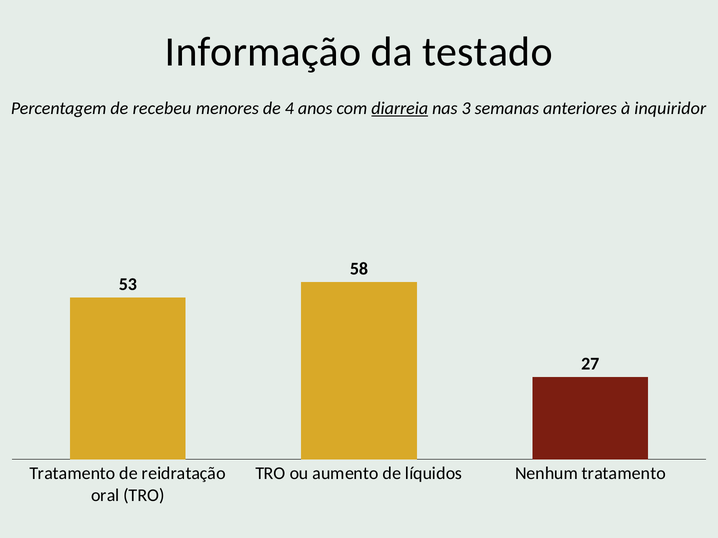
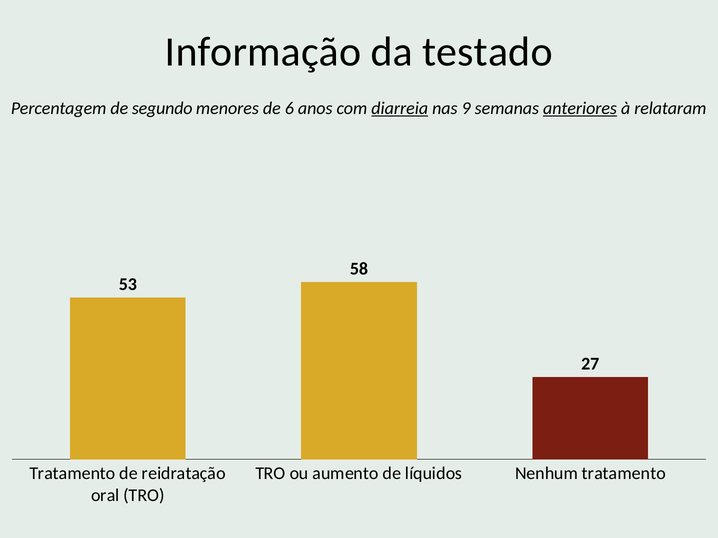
recebeu: recebeu -> segundo
4: 4 -> 6
3: 3 -> 9
anteriores underline: none -> present
inquiridor: inquiridor -> relataram
